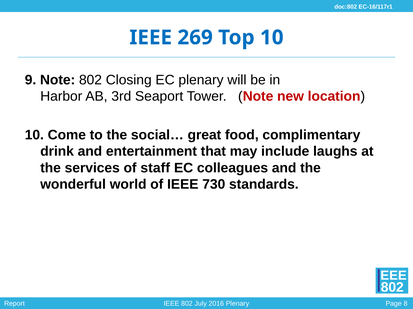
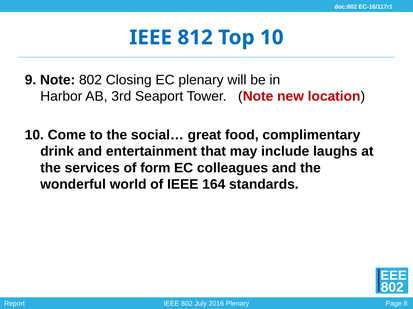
269: 269 -> 812
staff: staff -> form
730: 730 -> 164
